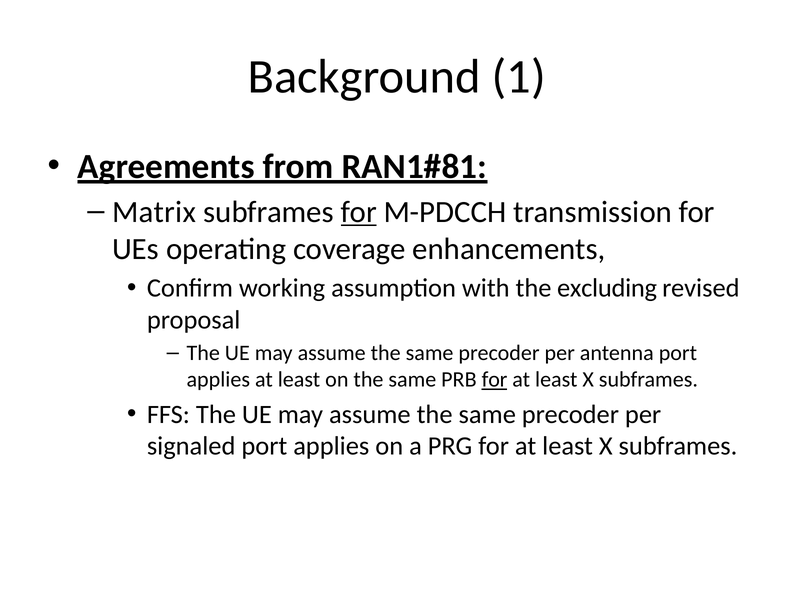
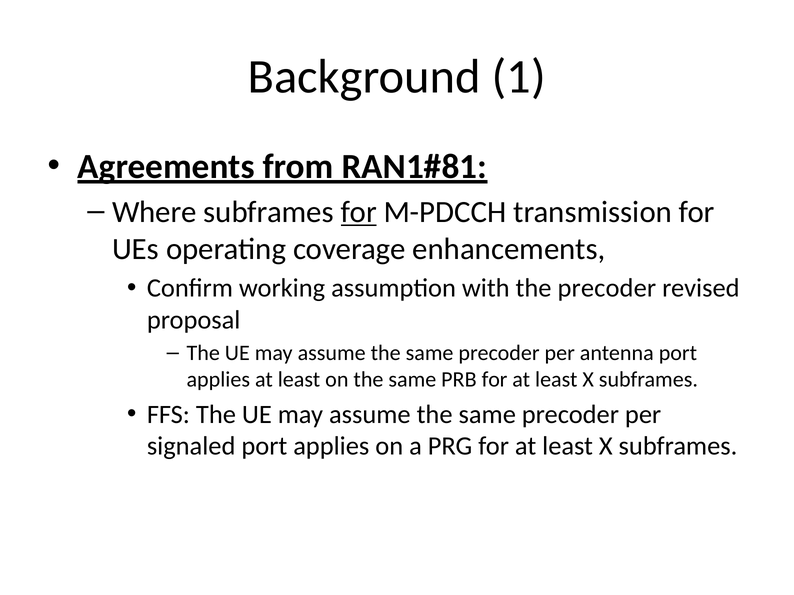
Matrix: Matrix -> Where
the excluding: excluding -> precoder
for at (495, 380) underline: present -> none
